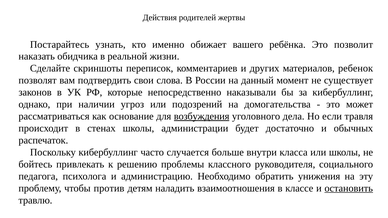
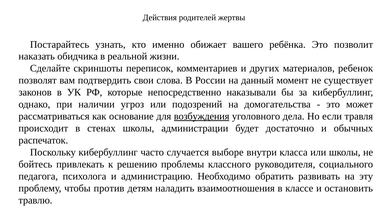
больше: больше -> выборе
унижения: унижения -> развивать
остановить underline: present -> none
